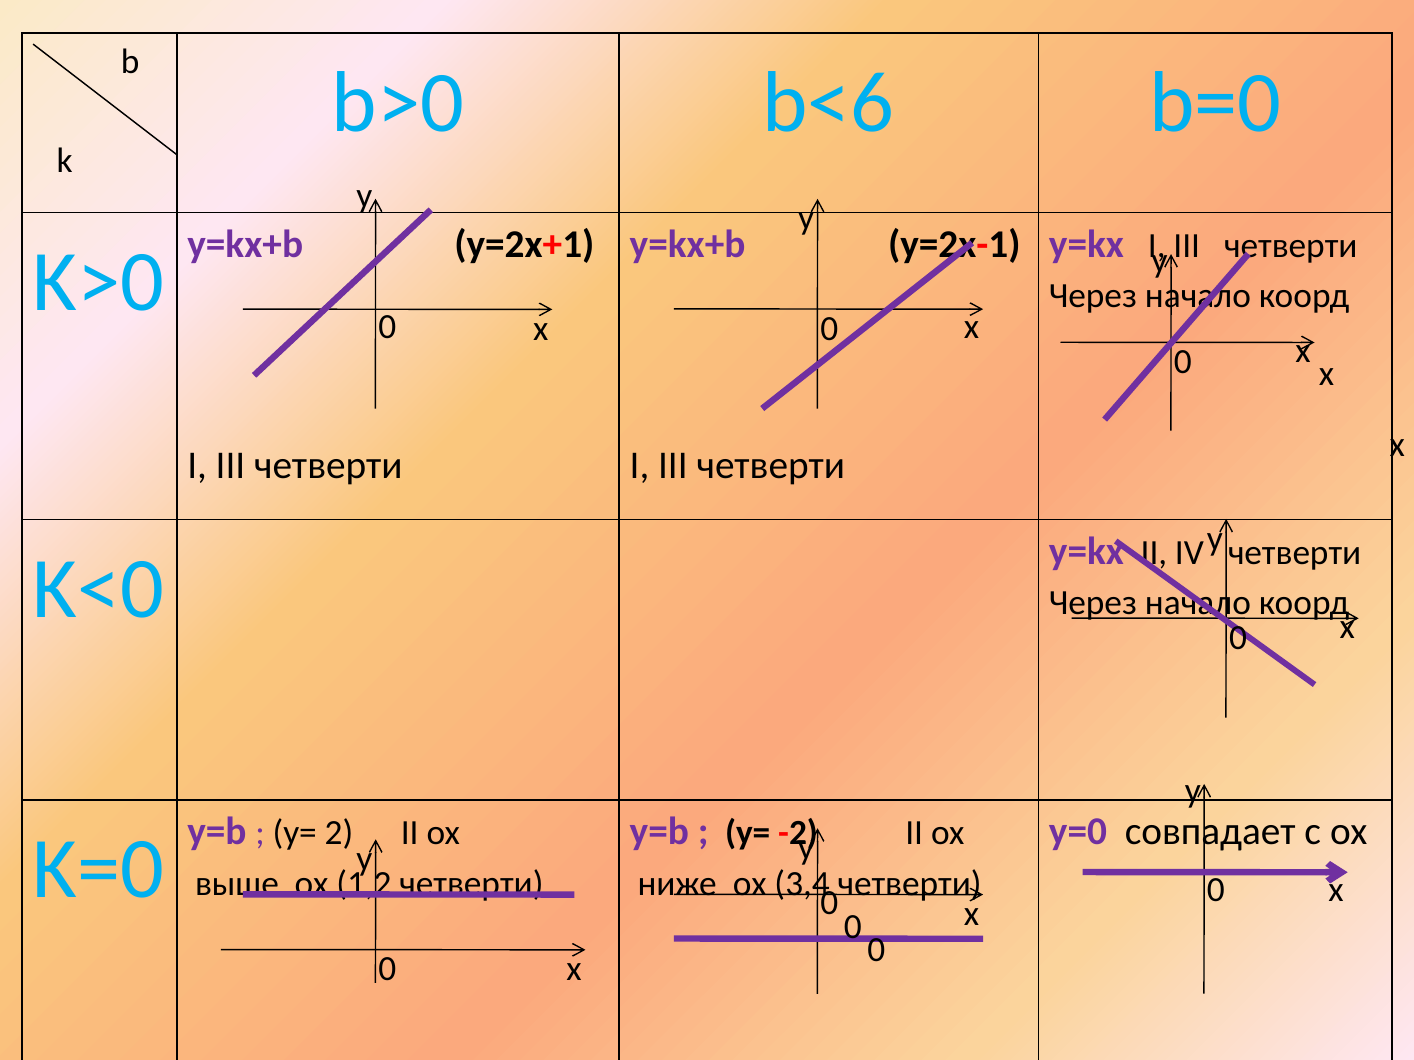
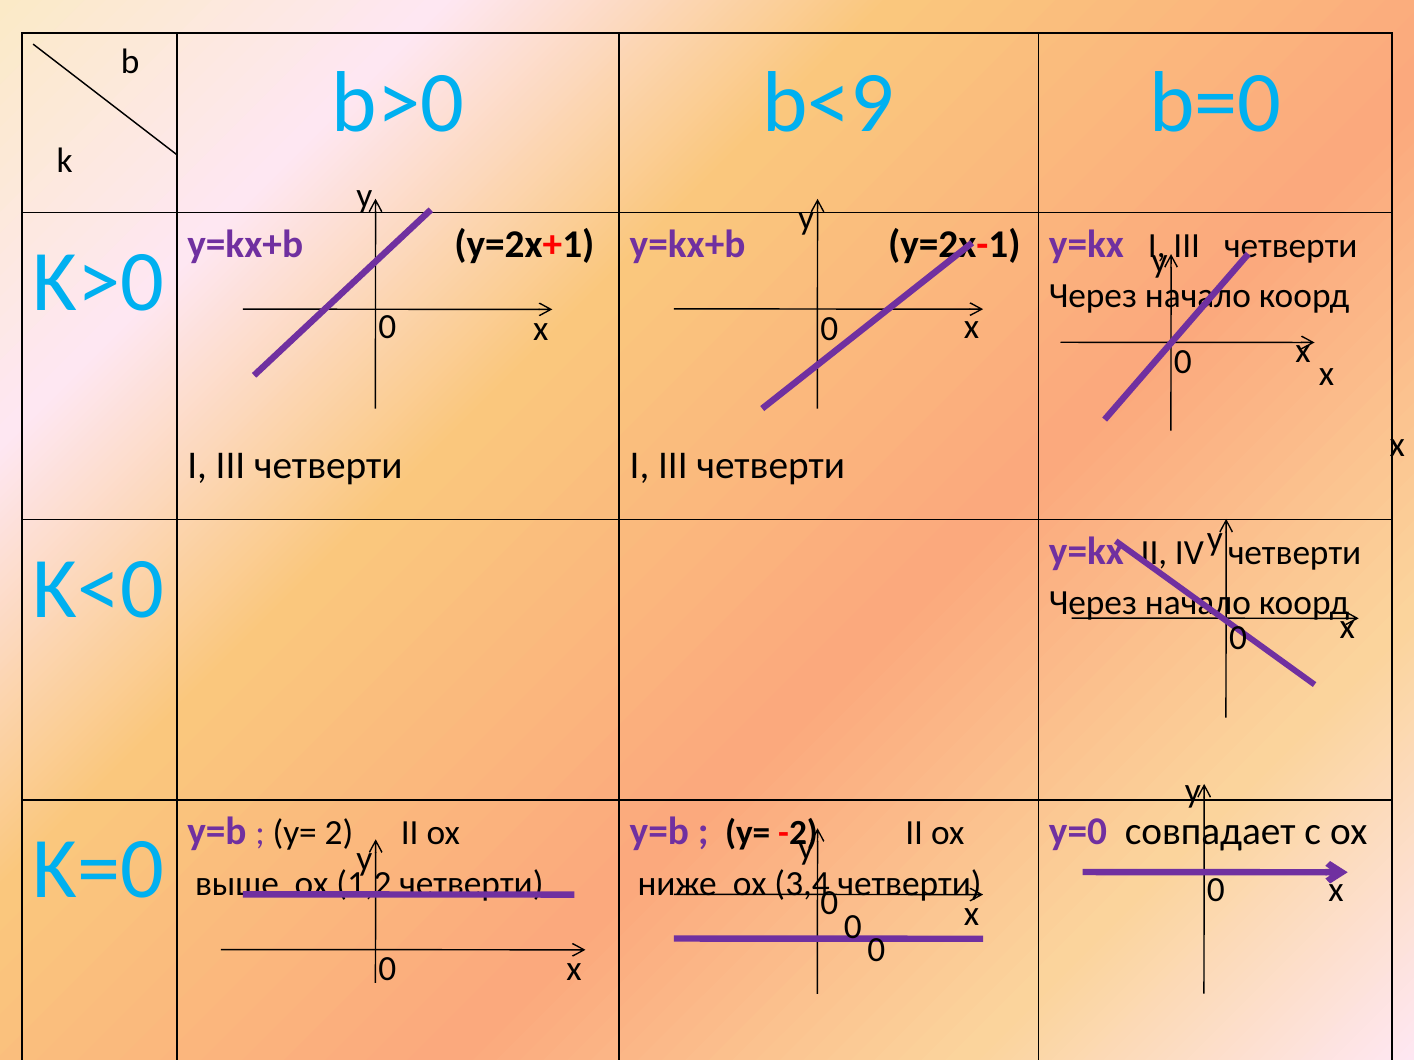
b<6: b<6 -> b<9
